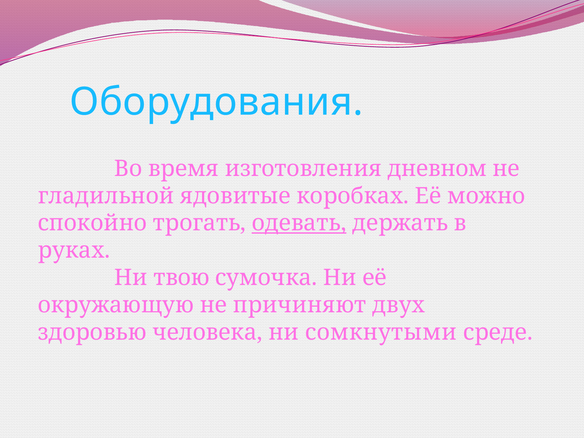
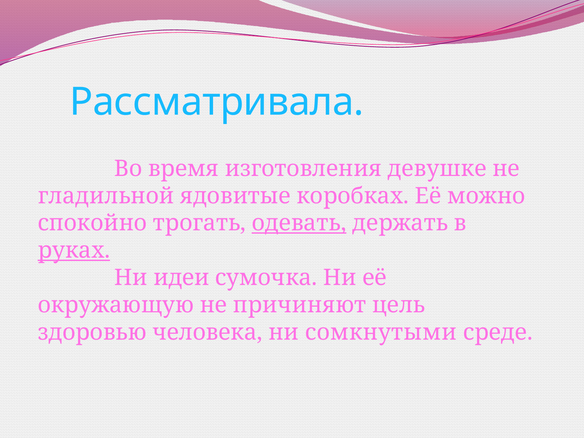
Оборудования: Оборудования -> Рассматривала
дневном: дневном -> девушке
руках underline: none -> present
твою: твою -> идеи
двух: двух -> цель
